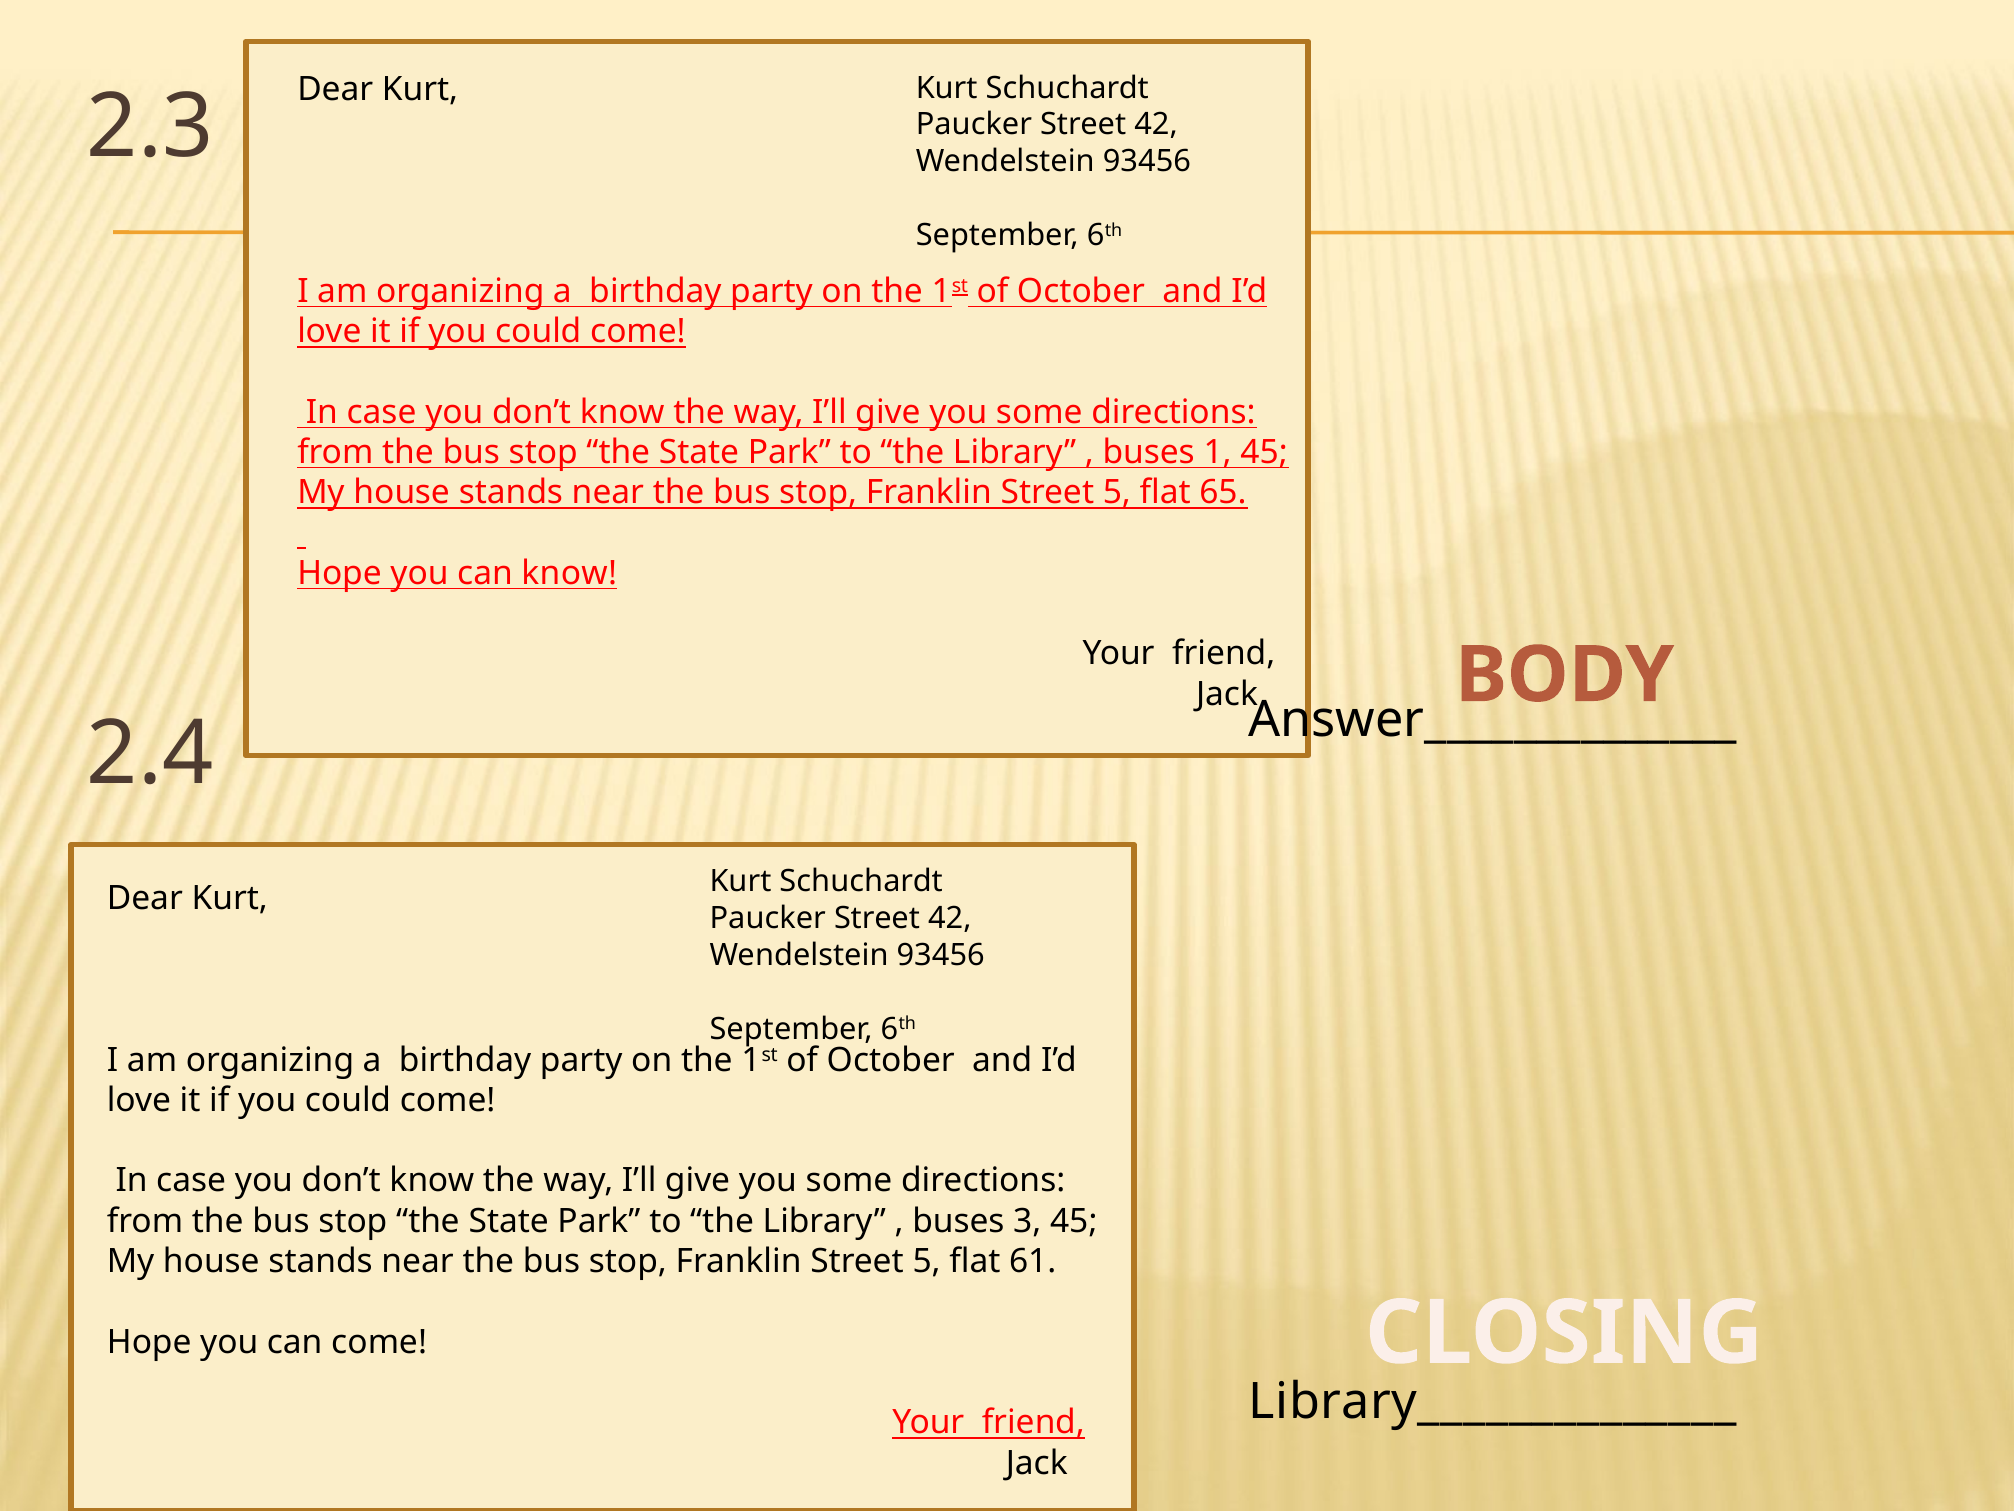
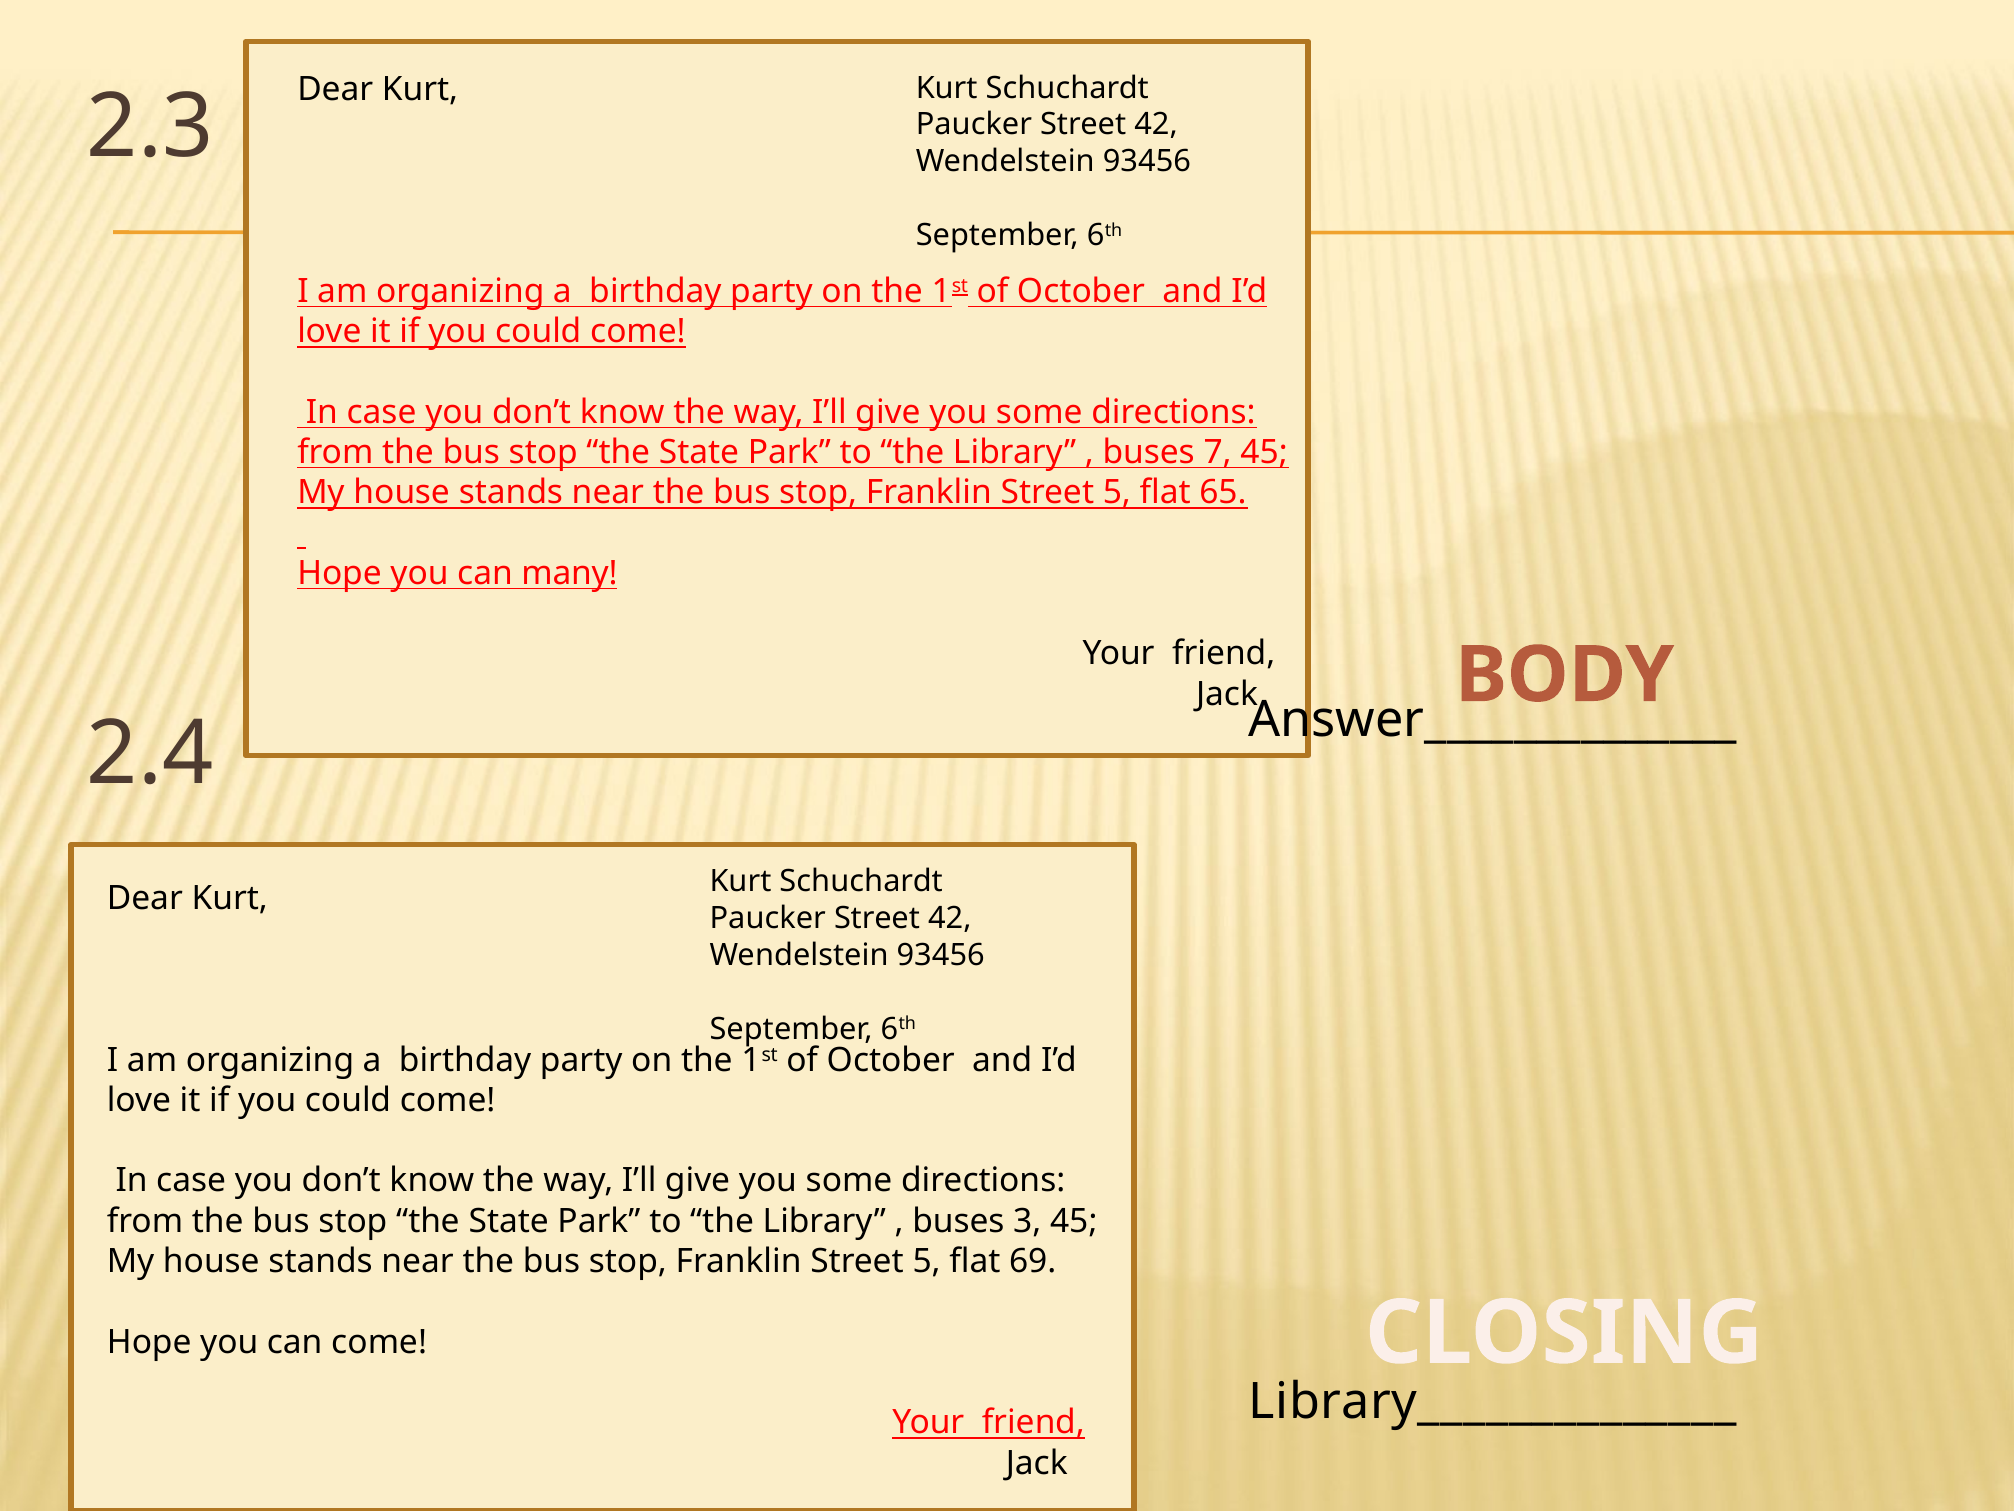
1: 1 -> 7
can know: know -> many
61: 61 -> 69
